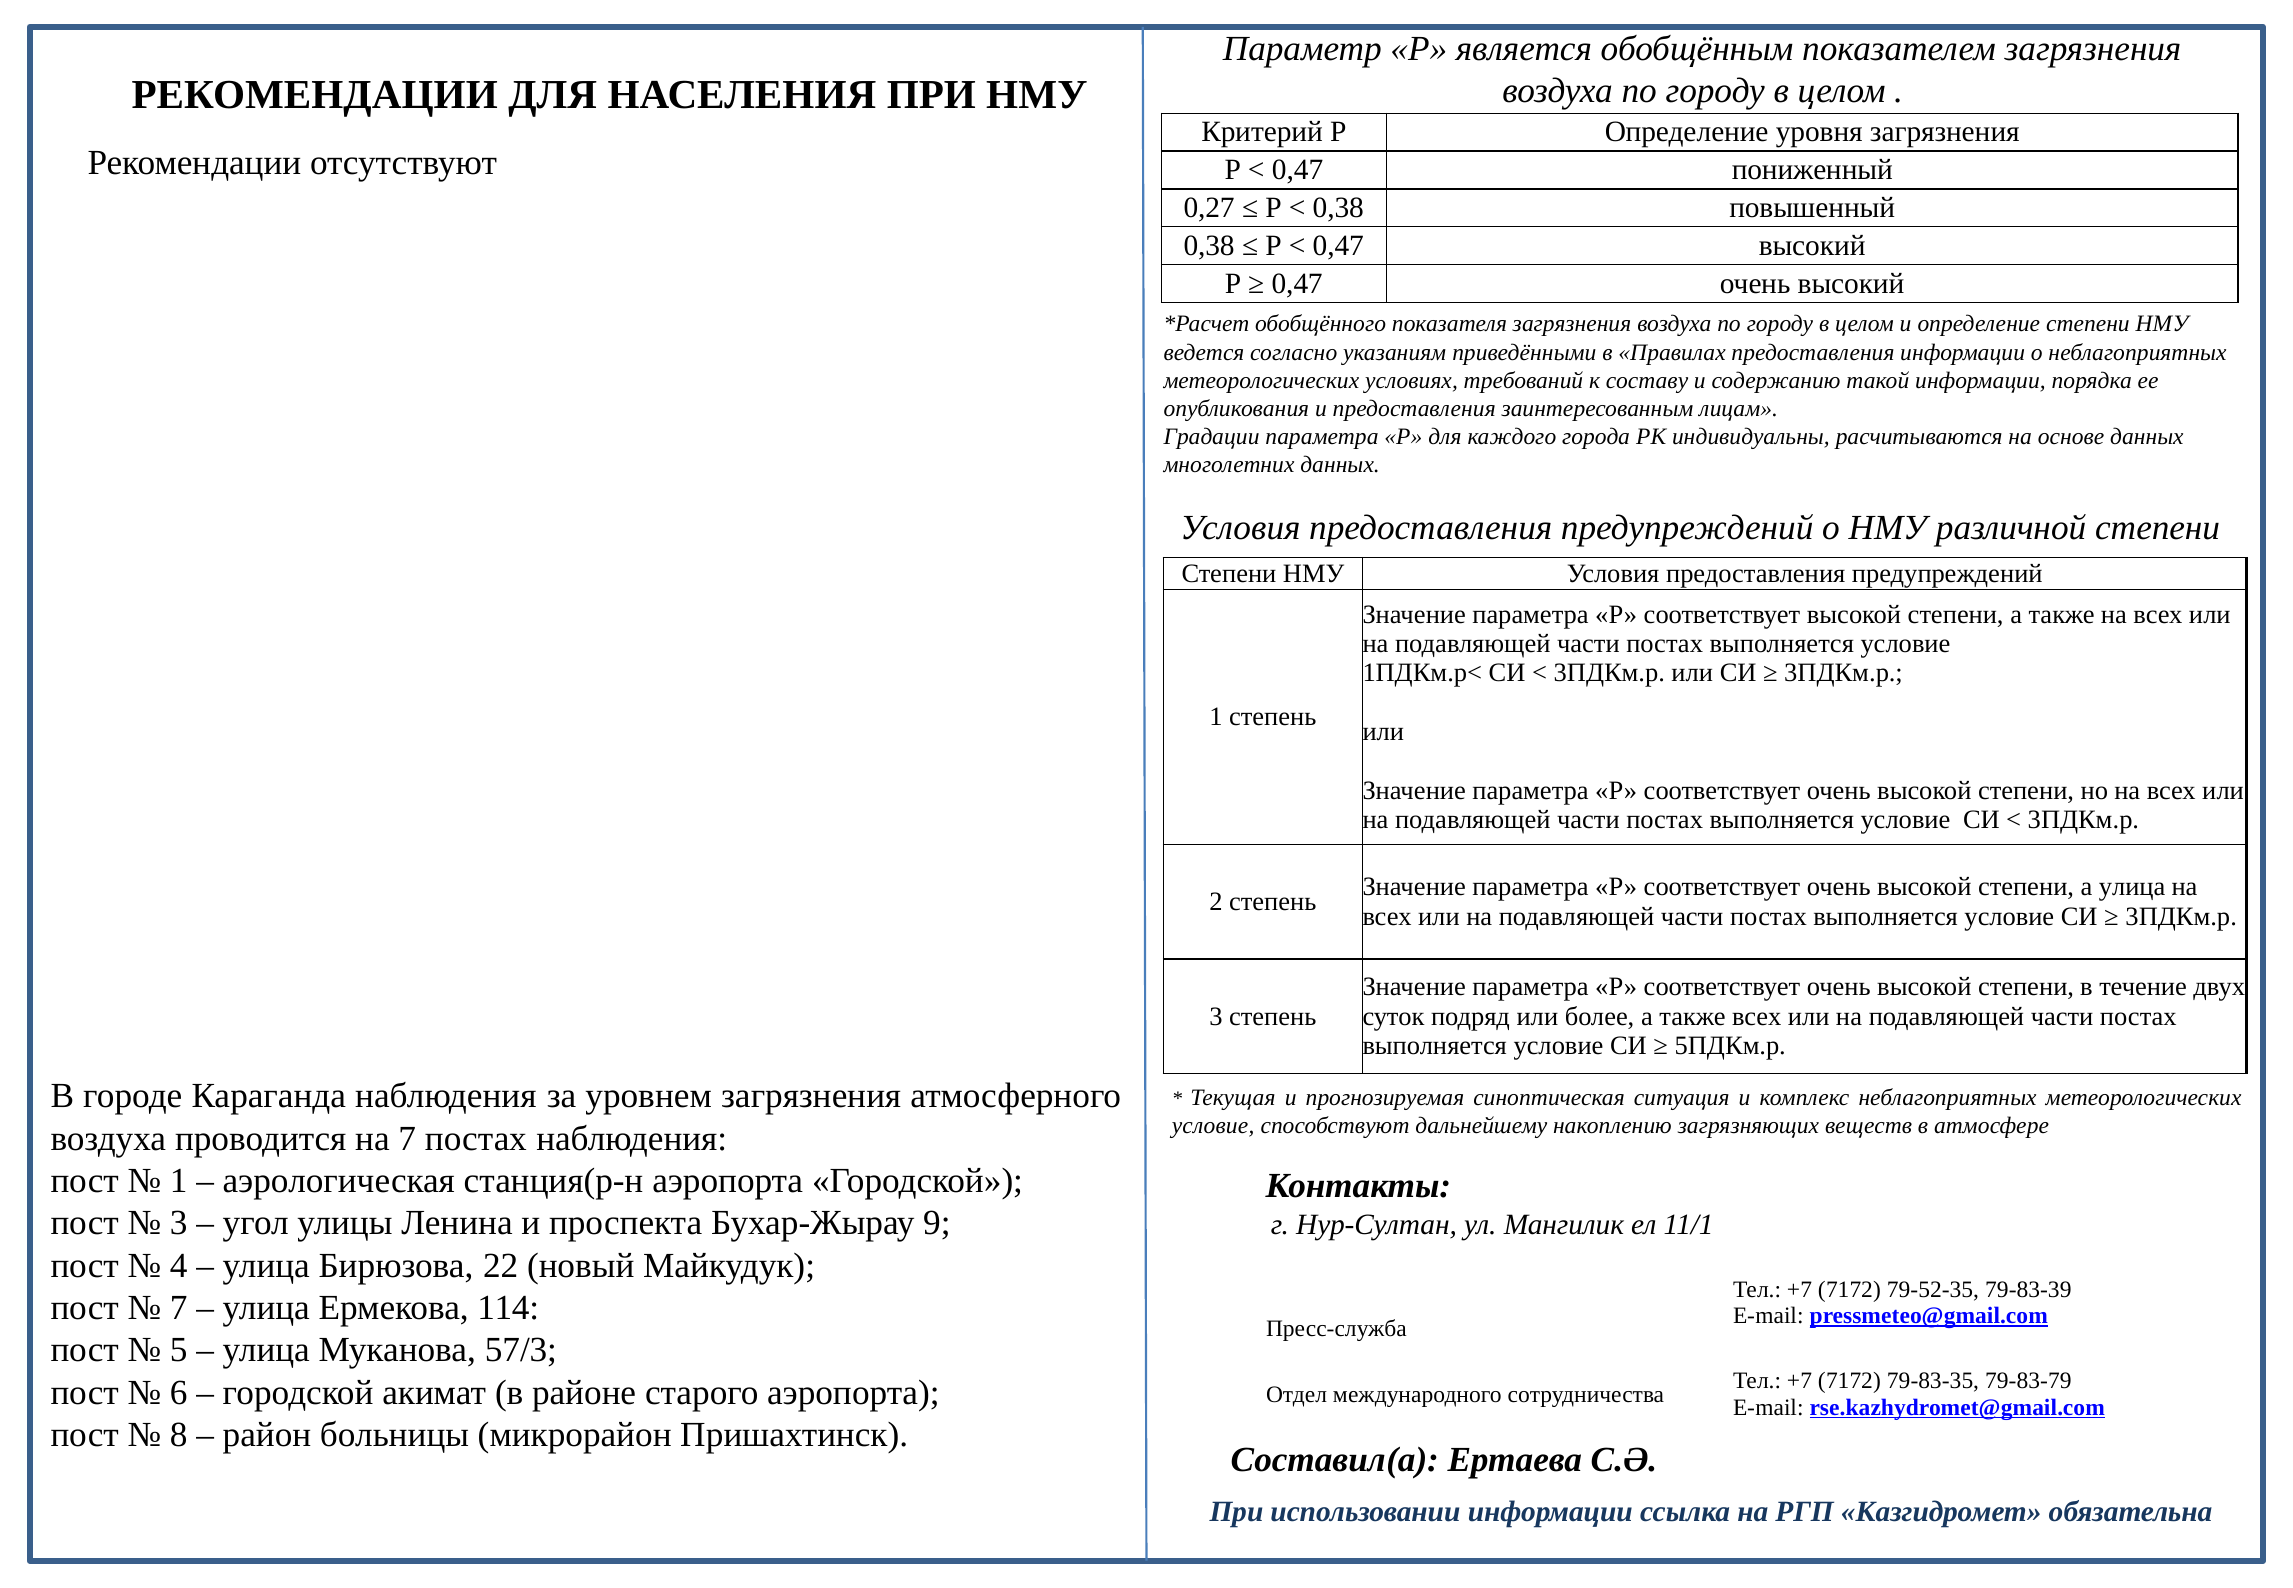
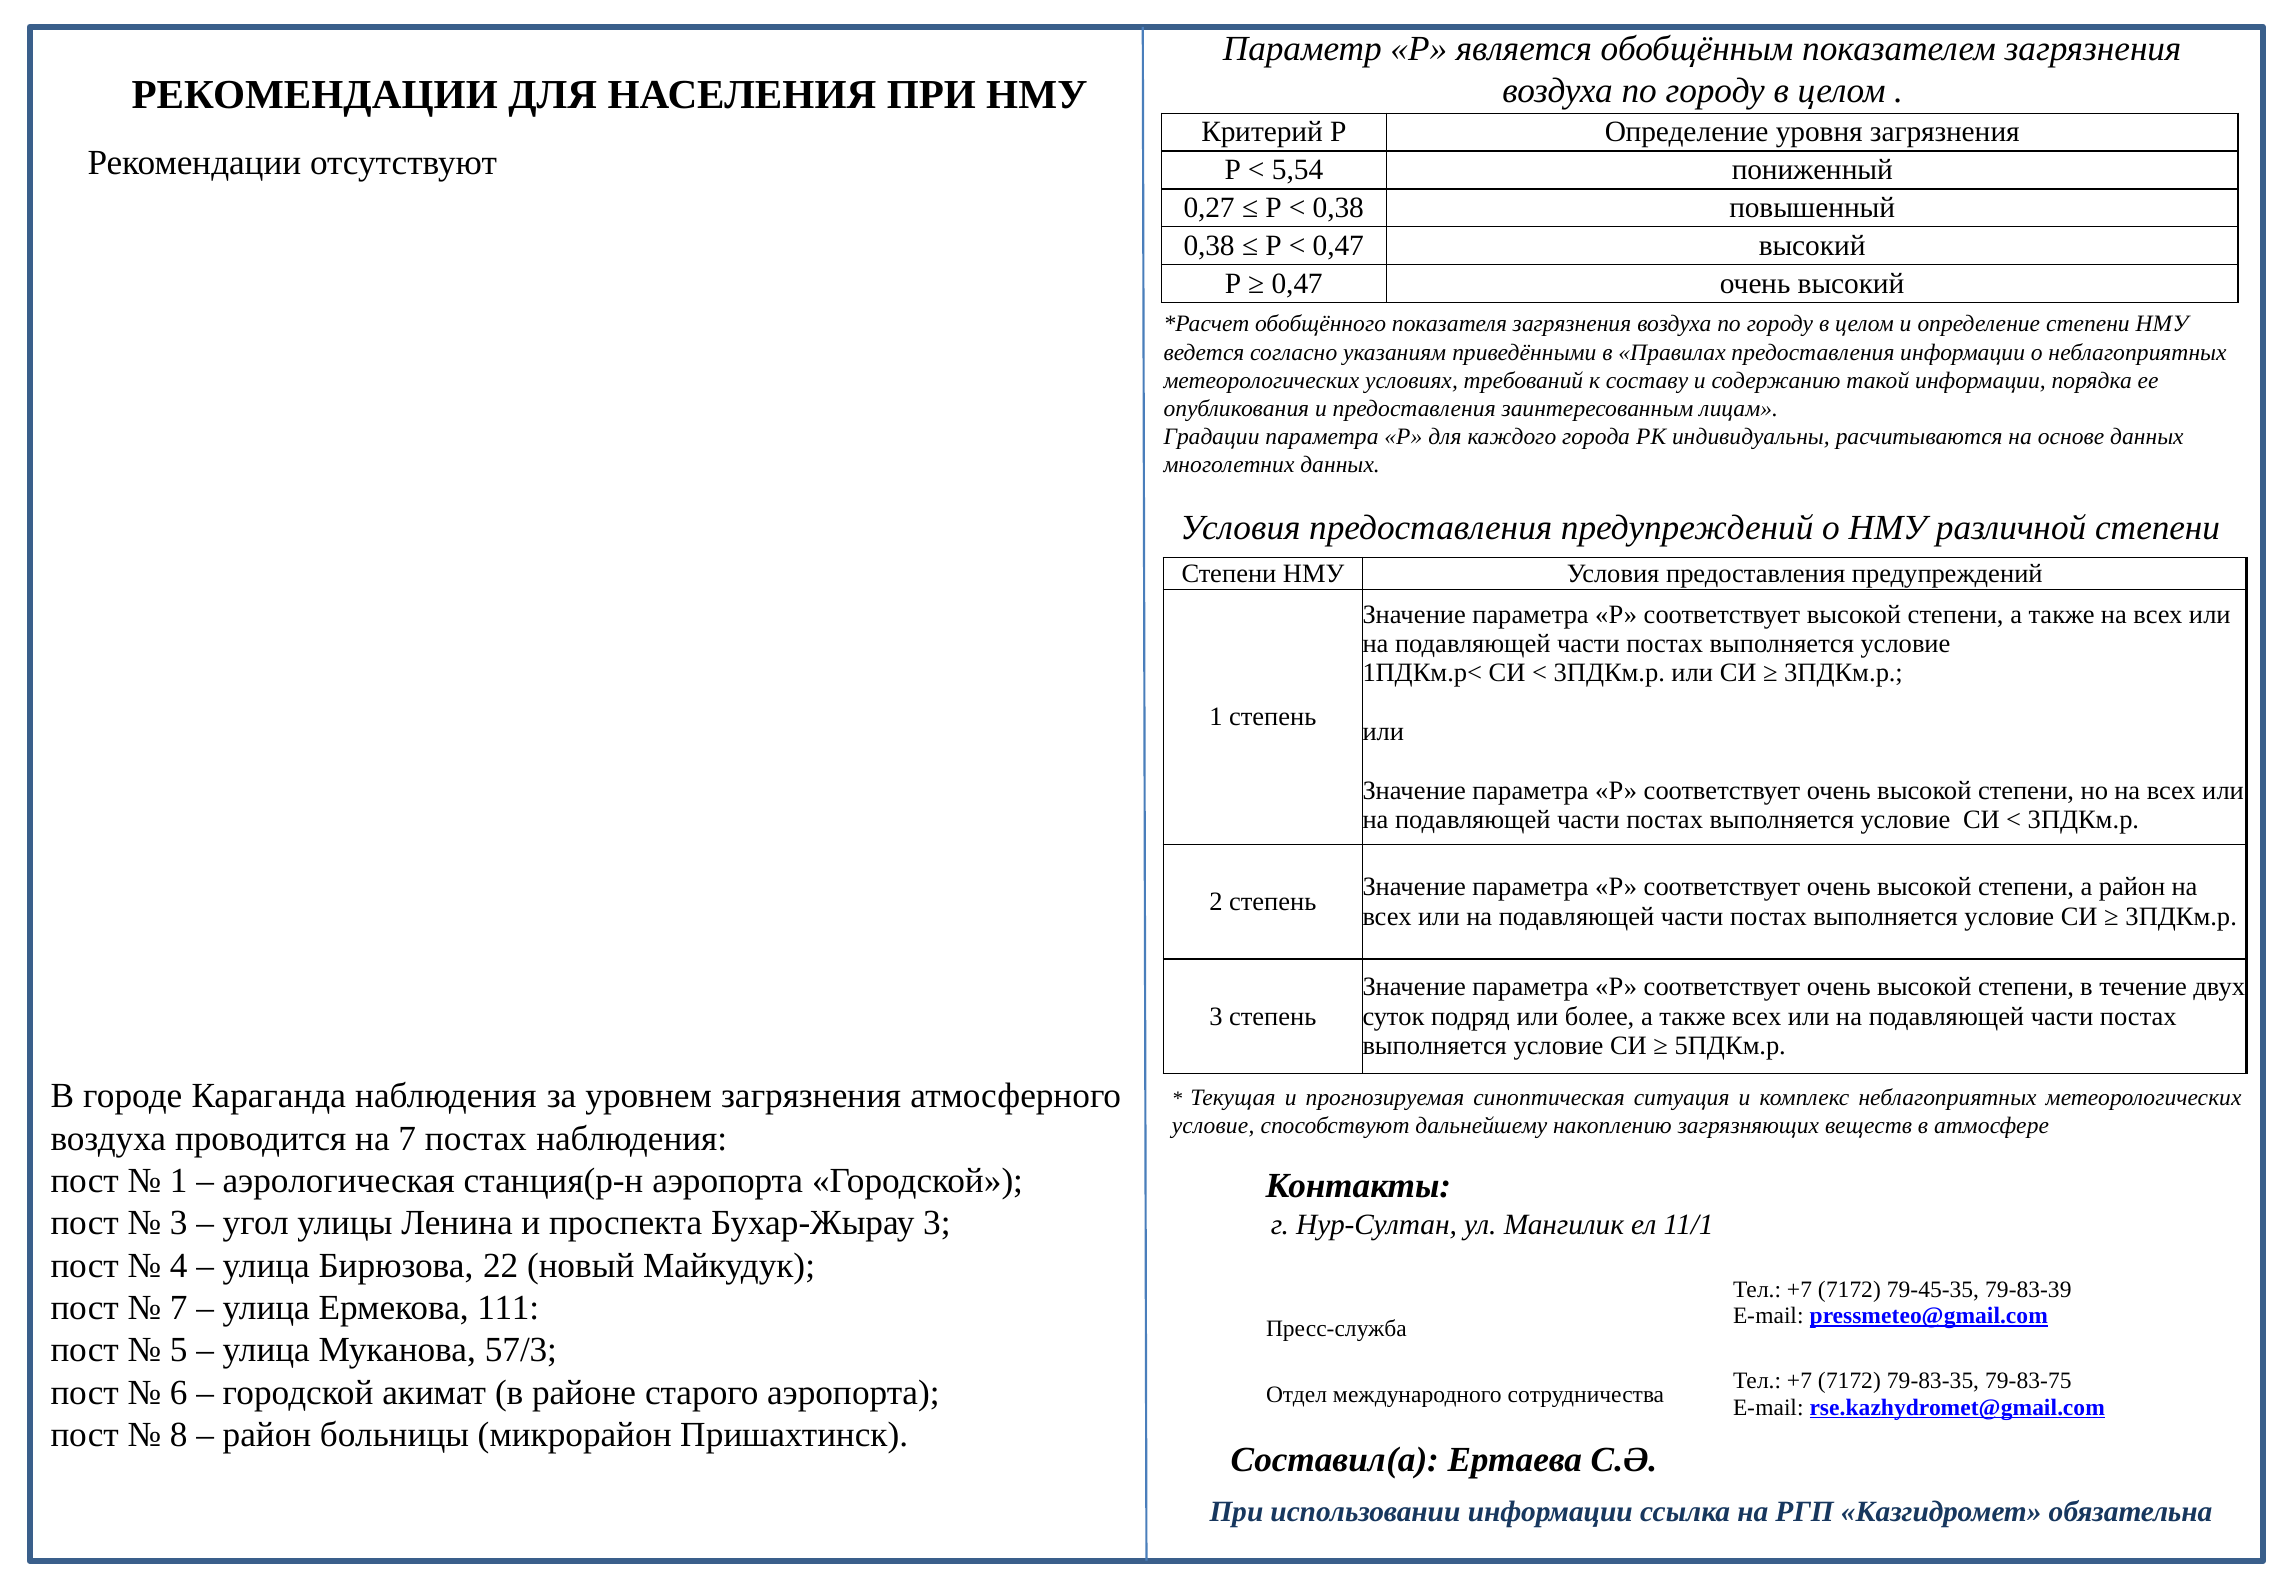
0,47 at (1298, 170): 0,47 -> 5,54
а улица: улица -> район
Бухар-Жырау 9: 9 -> 3
79-52-35: 79-52-35 -> 79-45-35
114: 114 -> 111
79-83-79: 79-83-79 -> 79-83-75
